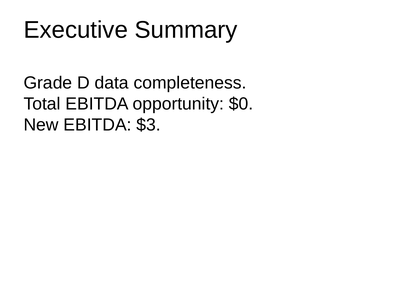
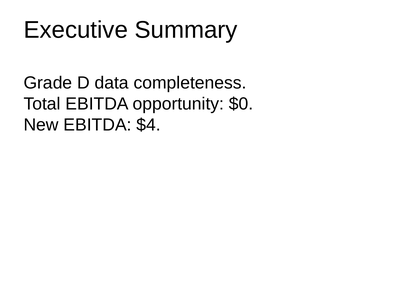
$3: $3 -> $4
